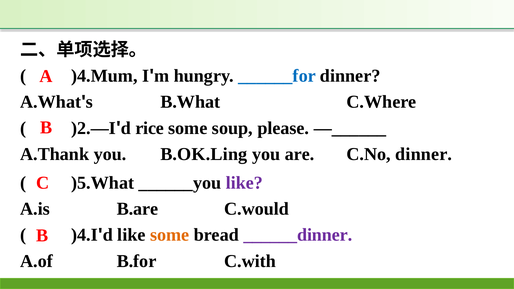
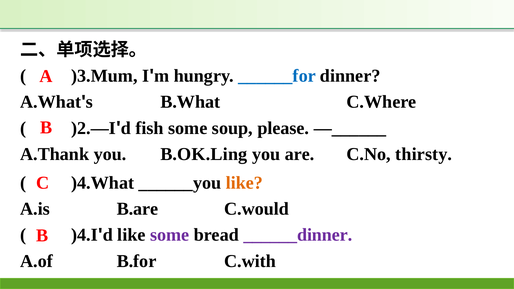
)4.Mum: )4.Mum -> )3.Mum
rice: rice -> fish
C.No dinner: dinner -> thirsty
)5.What: )5.What -> )4.What
like at (244, 183) colour: purple -> orange
some at (170, 235) colour: orange -> purple
